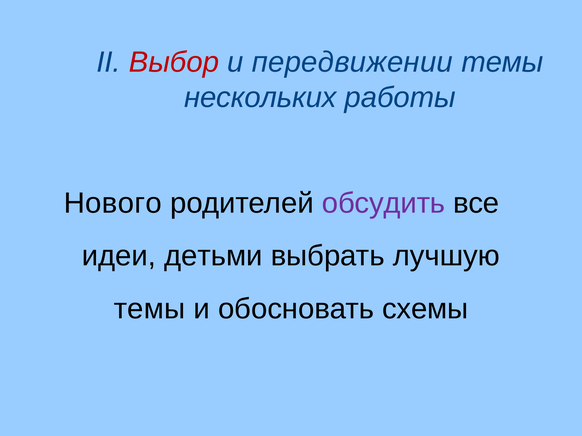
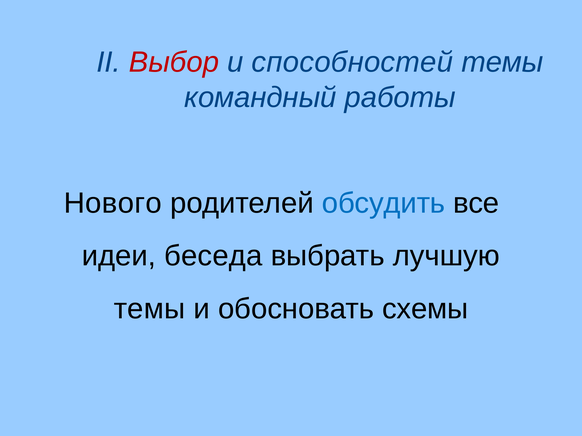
передвижении: передвижении -> способностей
нескольких: нескольких -> командный
обсудить colour: purple -> blue
детьми: детьми -> беседа
